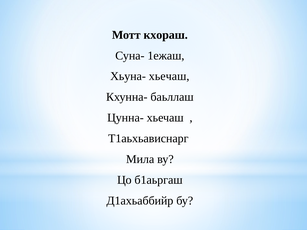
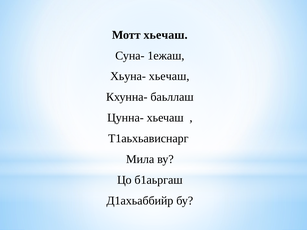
Мотт кхораш: кхораш -> хьечаш
